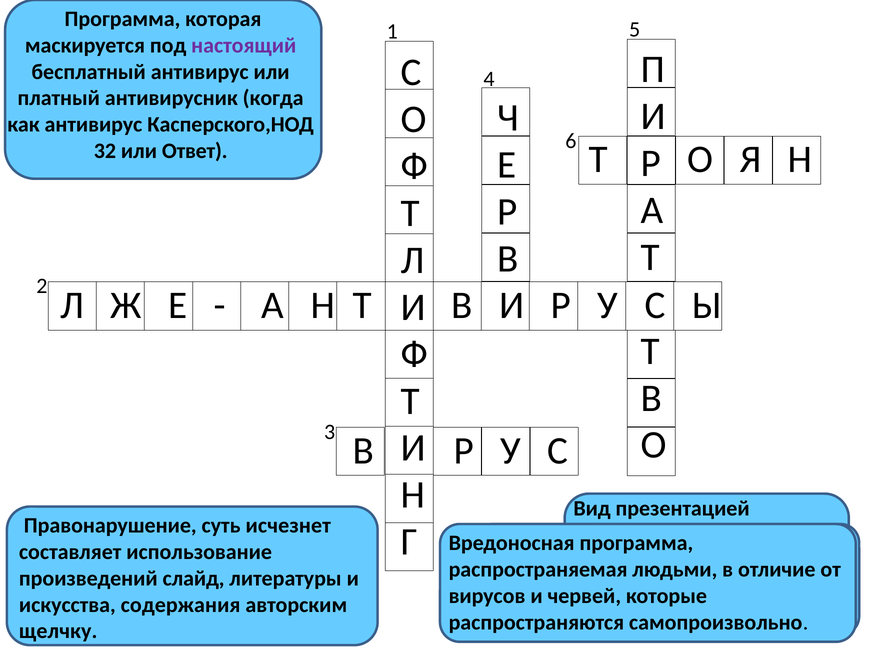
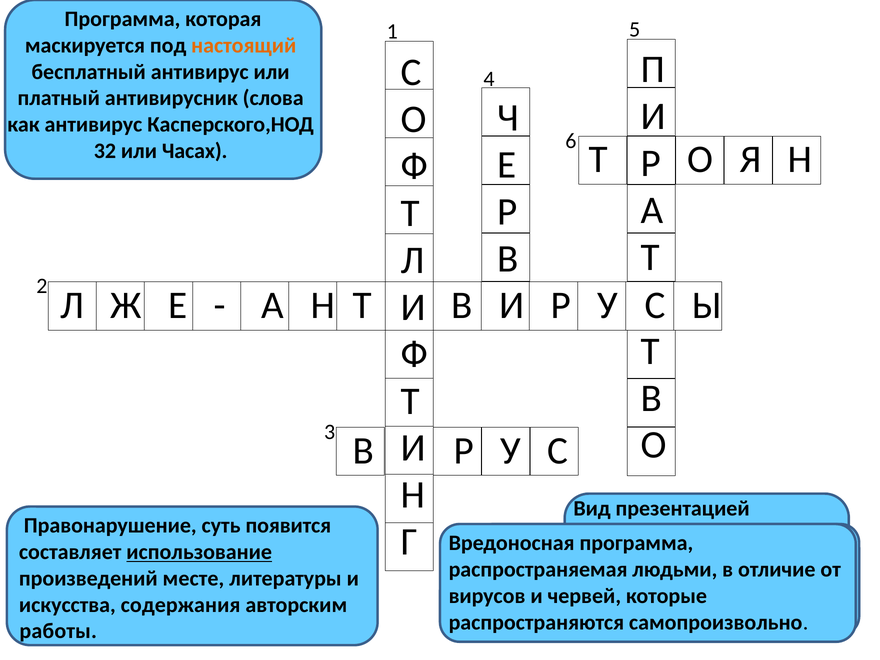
настоящий colour: purple -> orange
когда at (273, 98): когда -> слова
Ответ: Ответ -> Часах
исчезнет: исчезнет -> появится
использование underline: none -> present
слайд: слайд -> месте
щелчку: щелчку -> работы
